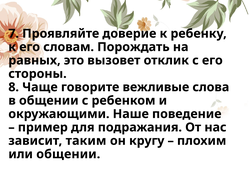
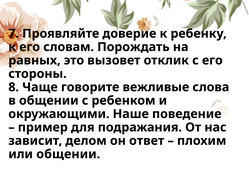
таким: таким -> делом
кругу: кругу -> ответ
